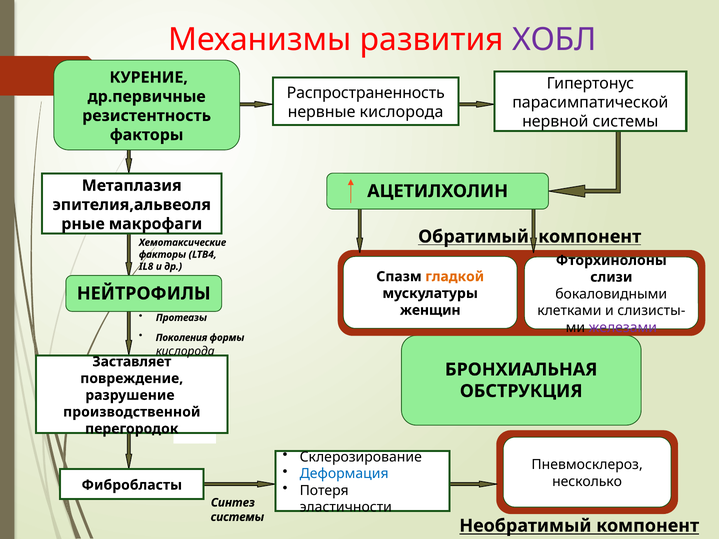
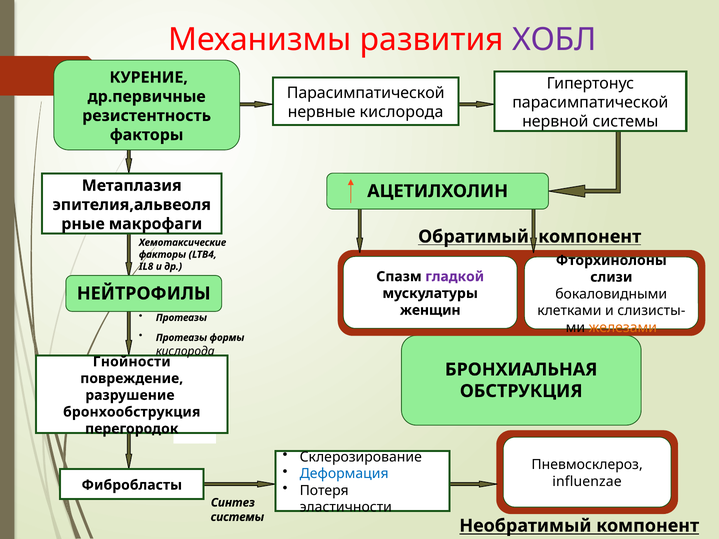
Распространенность at (366, 93): Распространенность -> Парасимпатической
гладкой colour: orange -> purple
железами colour: purple -> orange
Поколения at (181, 338): Поколения -> Протеазы
Заставляет: Заставляет -> Гнойности
производственной: производственной -> бронхообструкция
несколько: несколько -> influenzae
